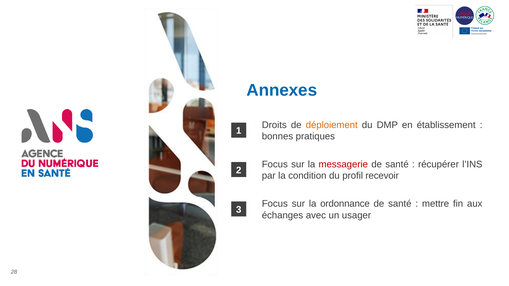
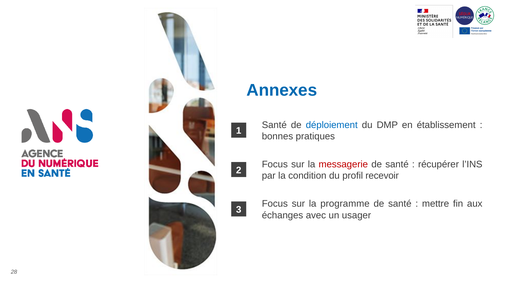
Droits at (274, 125): Droits -> Santé
déploiement colour: orange -> blue
ordonnance: ordonnance -> programme
